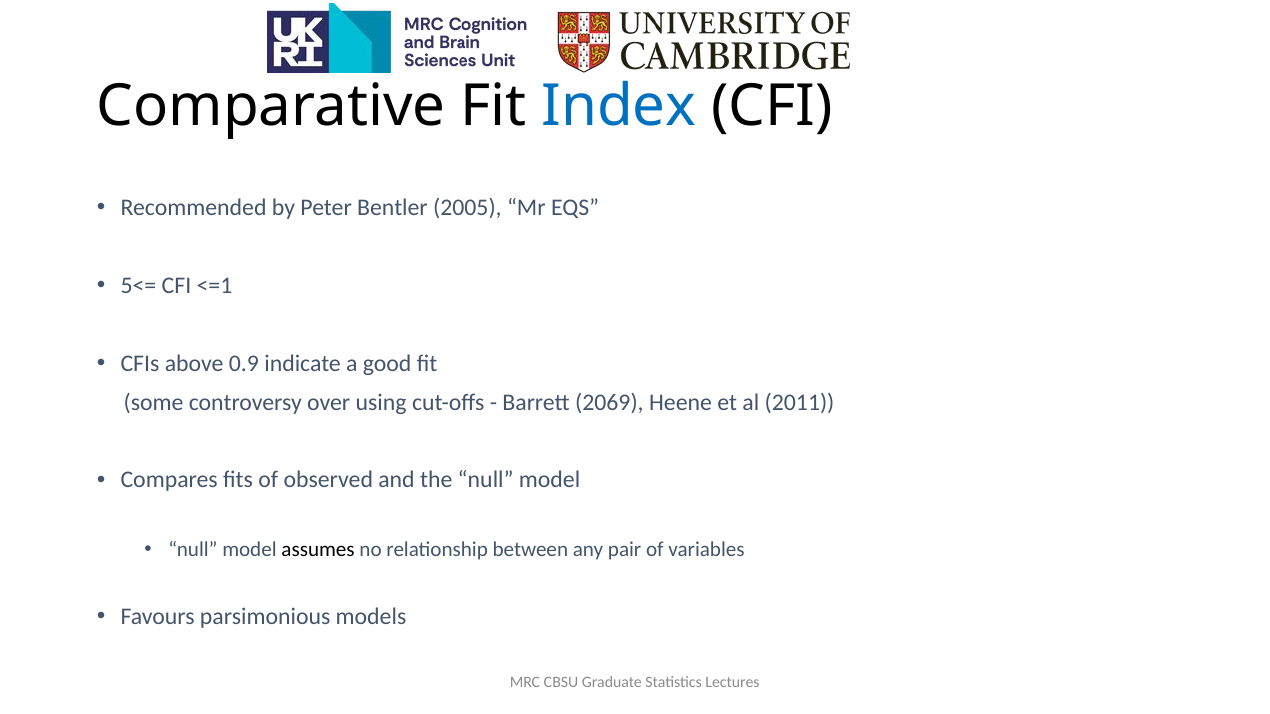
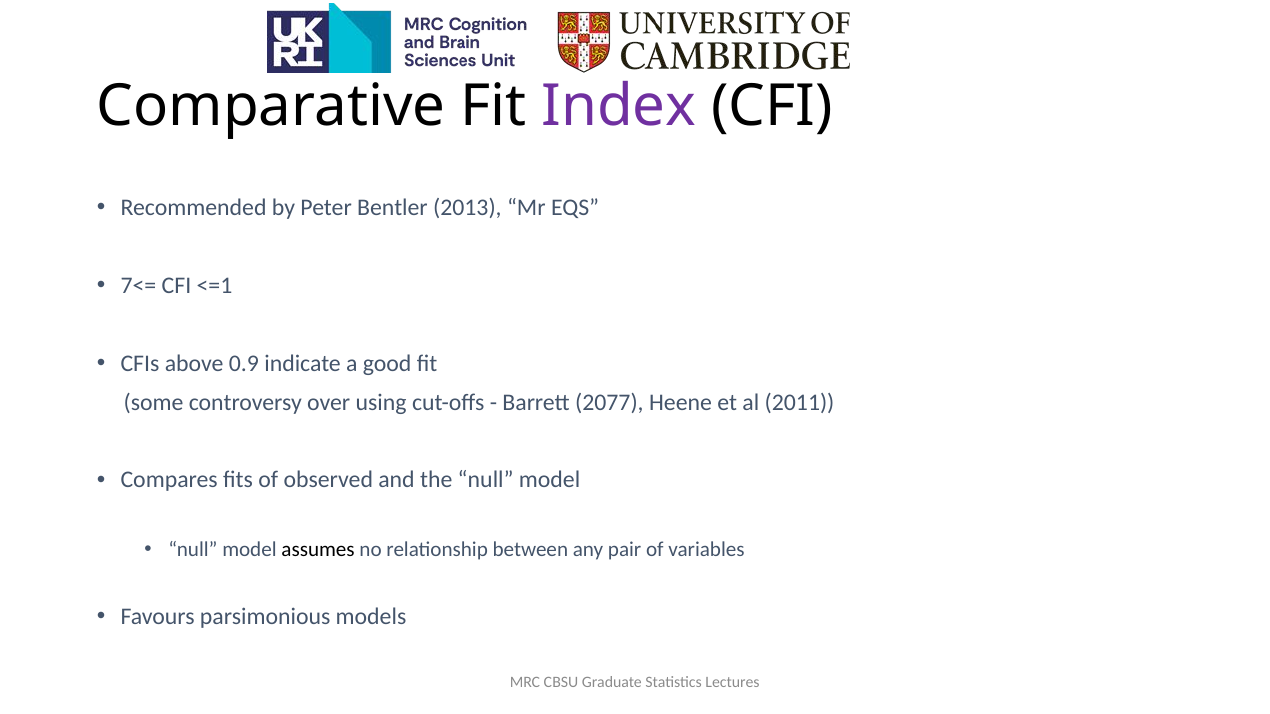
Index colour: blue -> purple
2005: 2005 -> 2013
5<=: 5<= -> 7<=
2069: 2069 -> 2077
